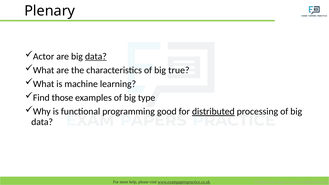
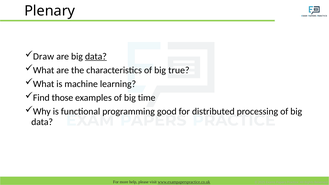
Actor: Actor -> Draw
type: type -> time
distributed underline: present -> none
